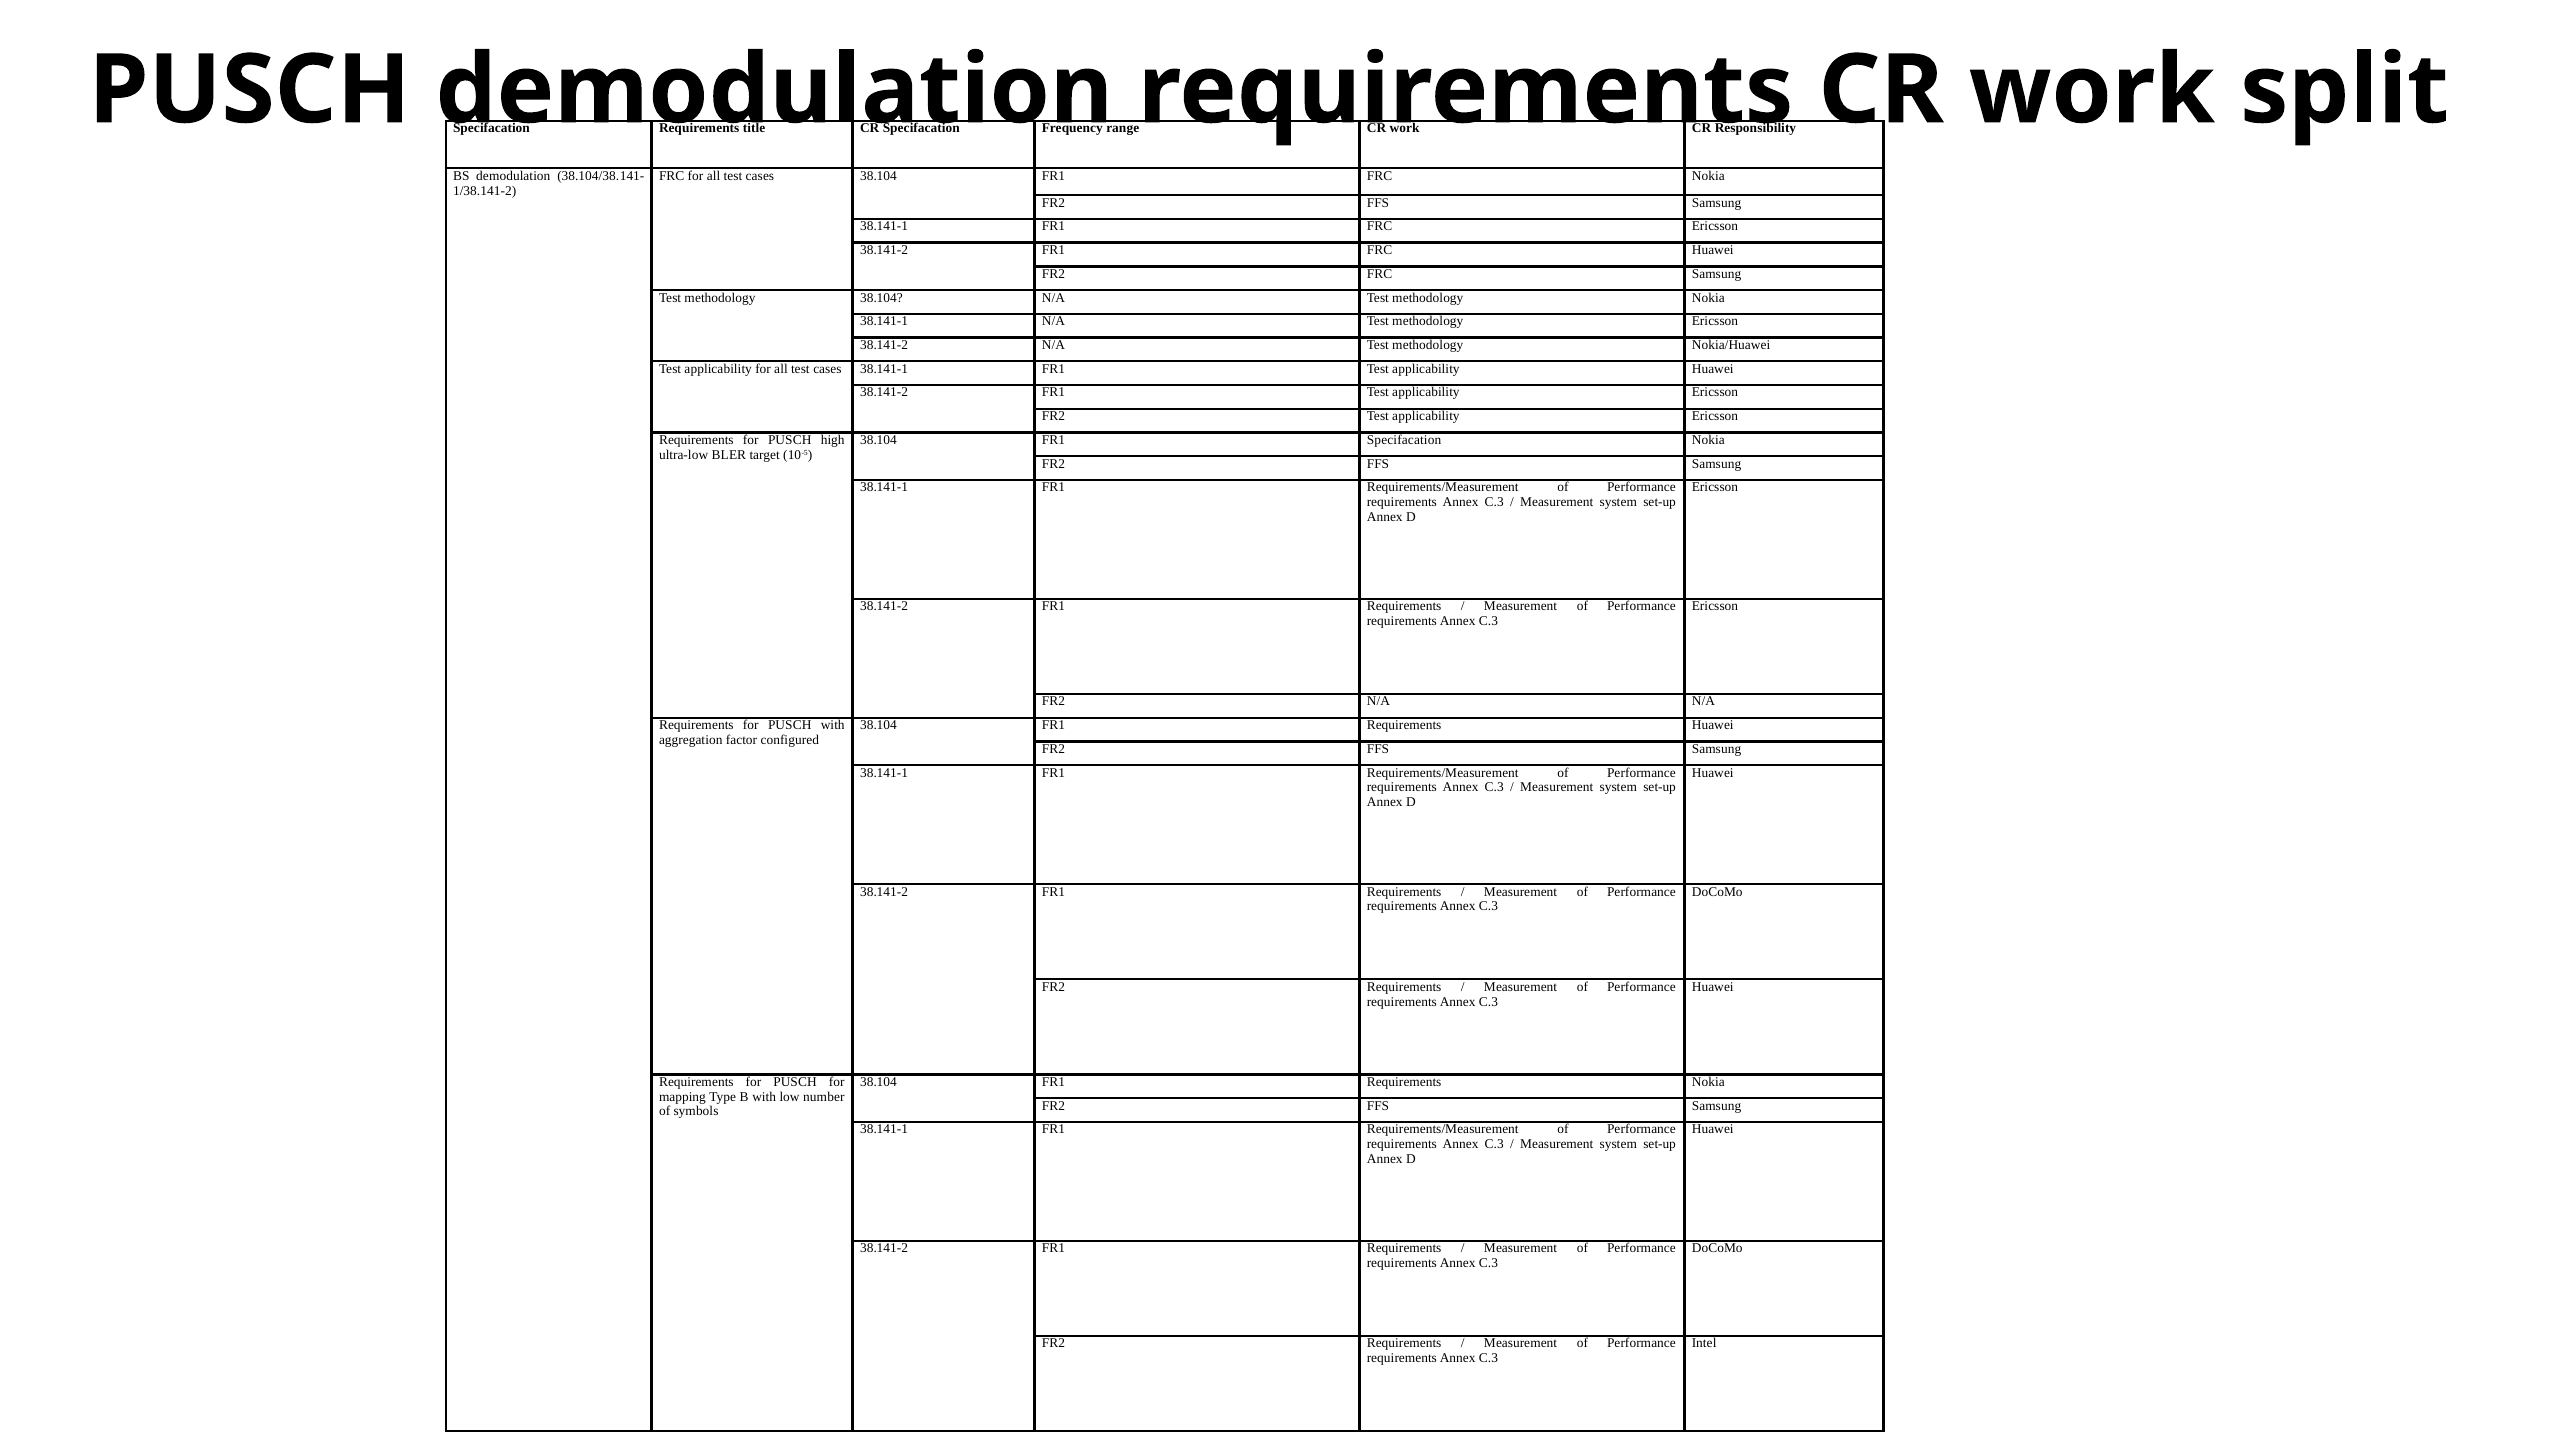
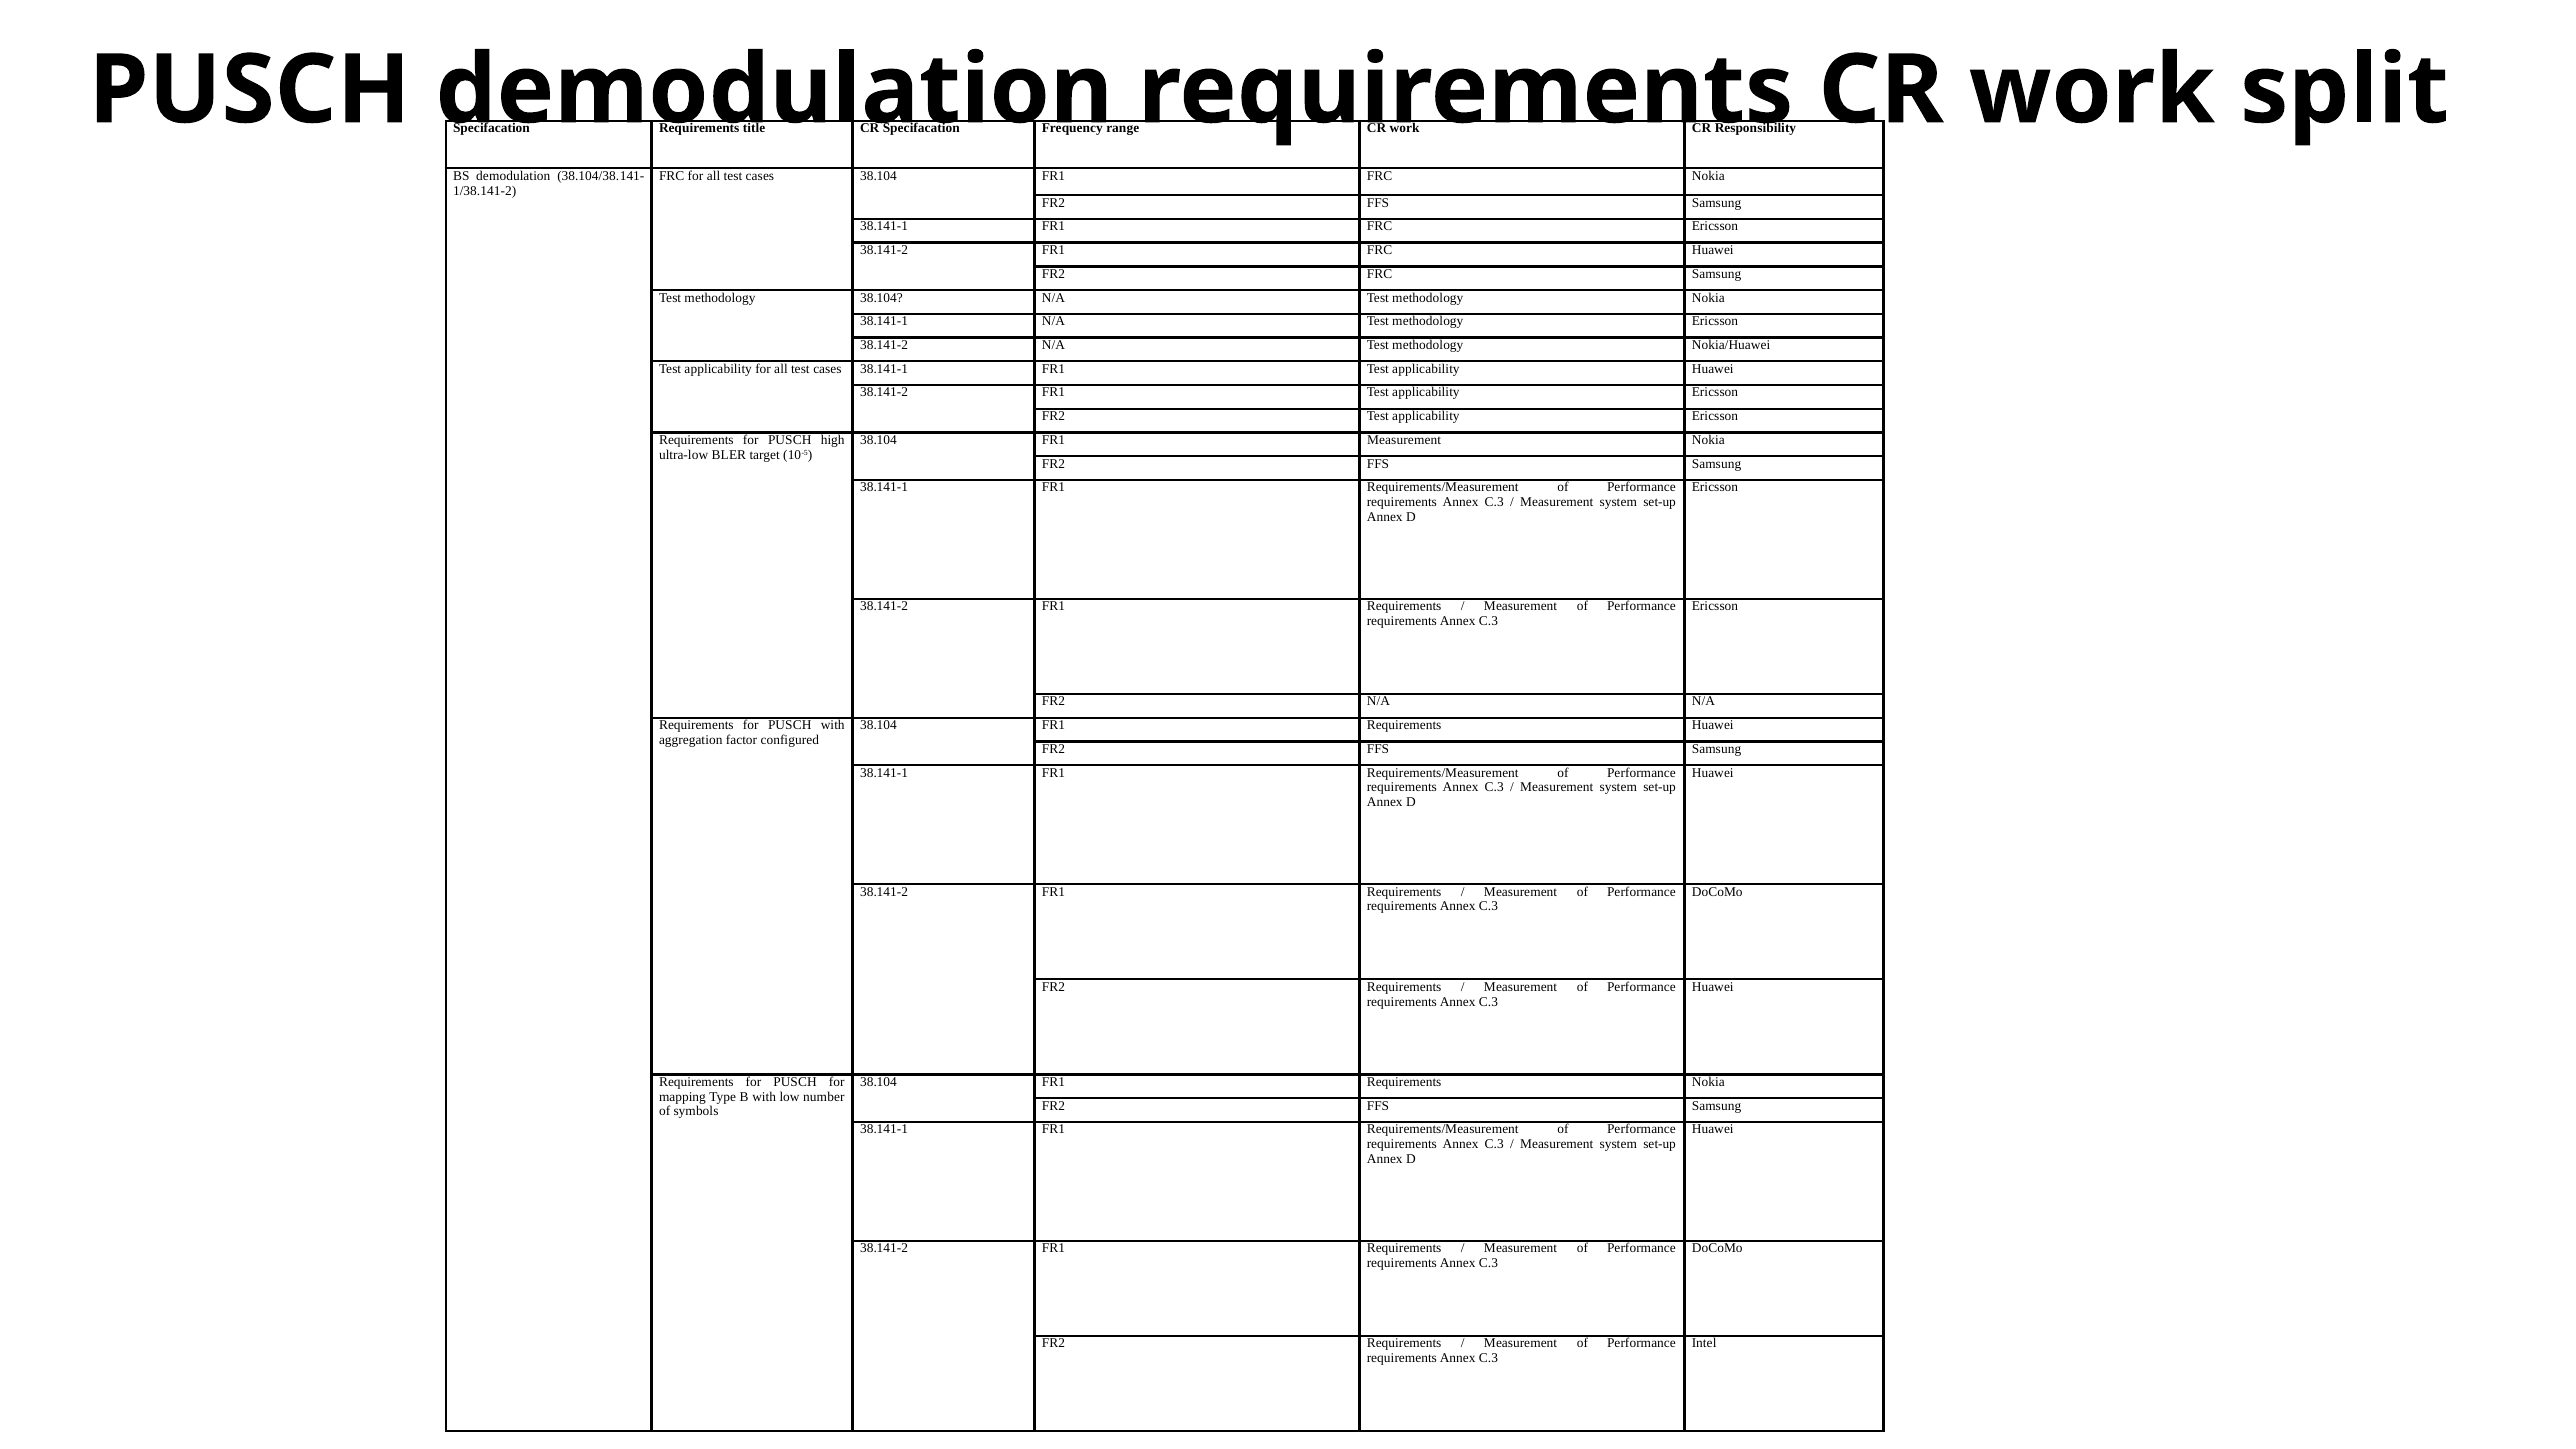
FR1 Specifacation: Specifacation -> Measurement
